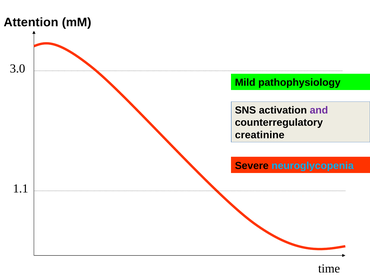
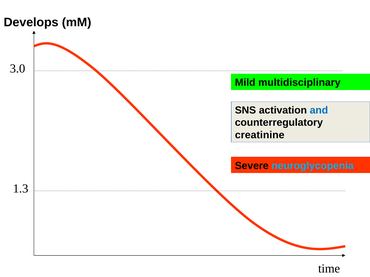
Attention: Attention -> Develops
pathophysiology: pathophysiology -> multidisciplinary
and colour: purple -> blue
1.1: 1.1 -> 1.3
